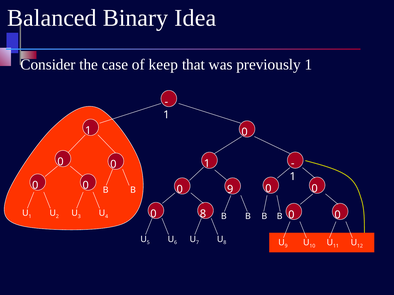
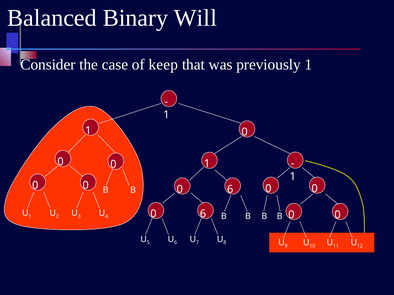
Idea: Idea -> Will
9 at (230, 189): 9 -> 6
8 at (203, 214): 8 -> 6
